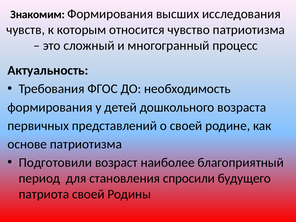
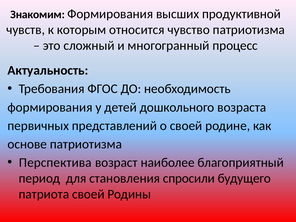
исследования: исследования -> продуктивной
Подготовили: Подготовили -> Перспектива
